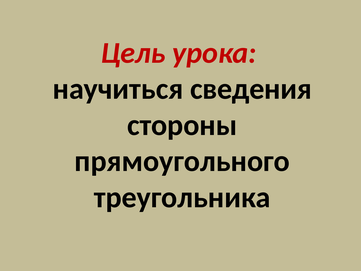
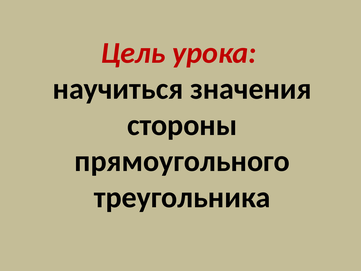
сведения: сведения -> значения
